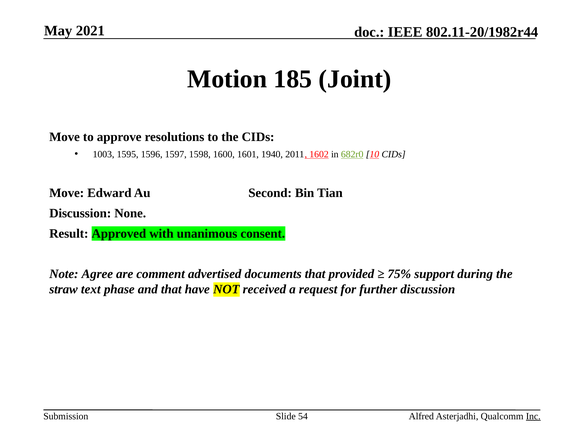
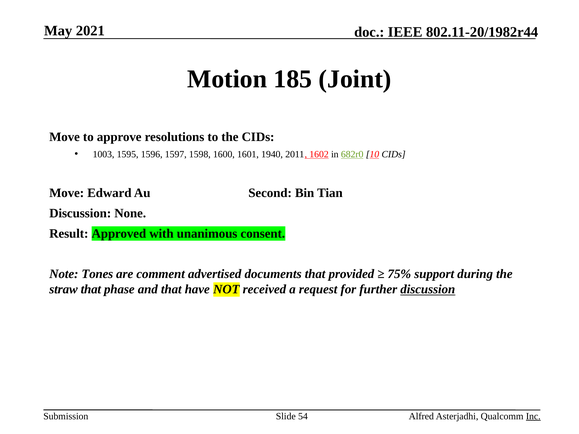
Agree: Agree -> Tones
straw text: text -> that
discussion at (428, 290) underline: none -> present
